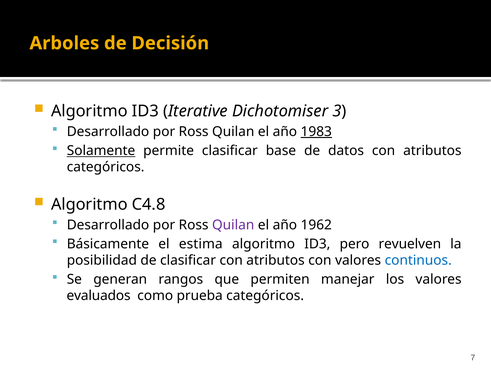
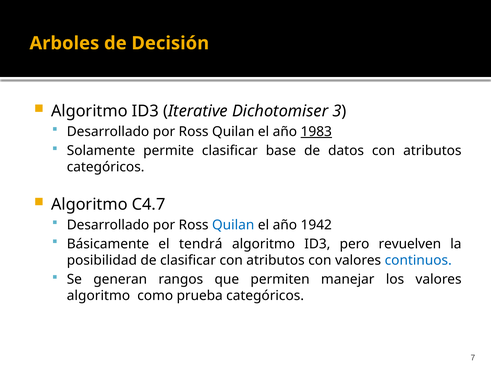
Solamente underline: present -> none
C4.8: C4.8 -> C4.7
Quilan at (233, 225) colour: purple -> blue
1962: 1962 -> 1942
estima: estima -> tendrá
evaluados at (99, 296): evaluados -> algoritmo
